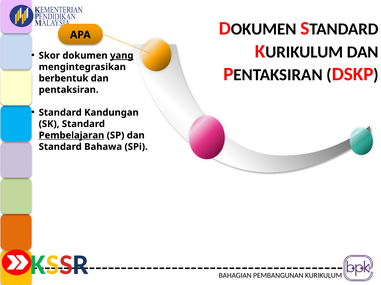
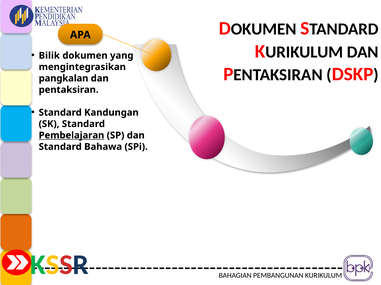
Skor: Skor -> Bilik
yang underline: present -> none
berbentuk: berbentuk -> pangkalan
